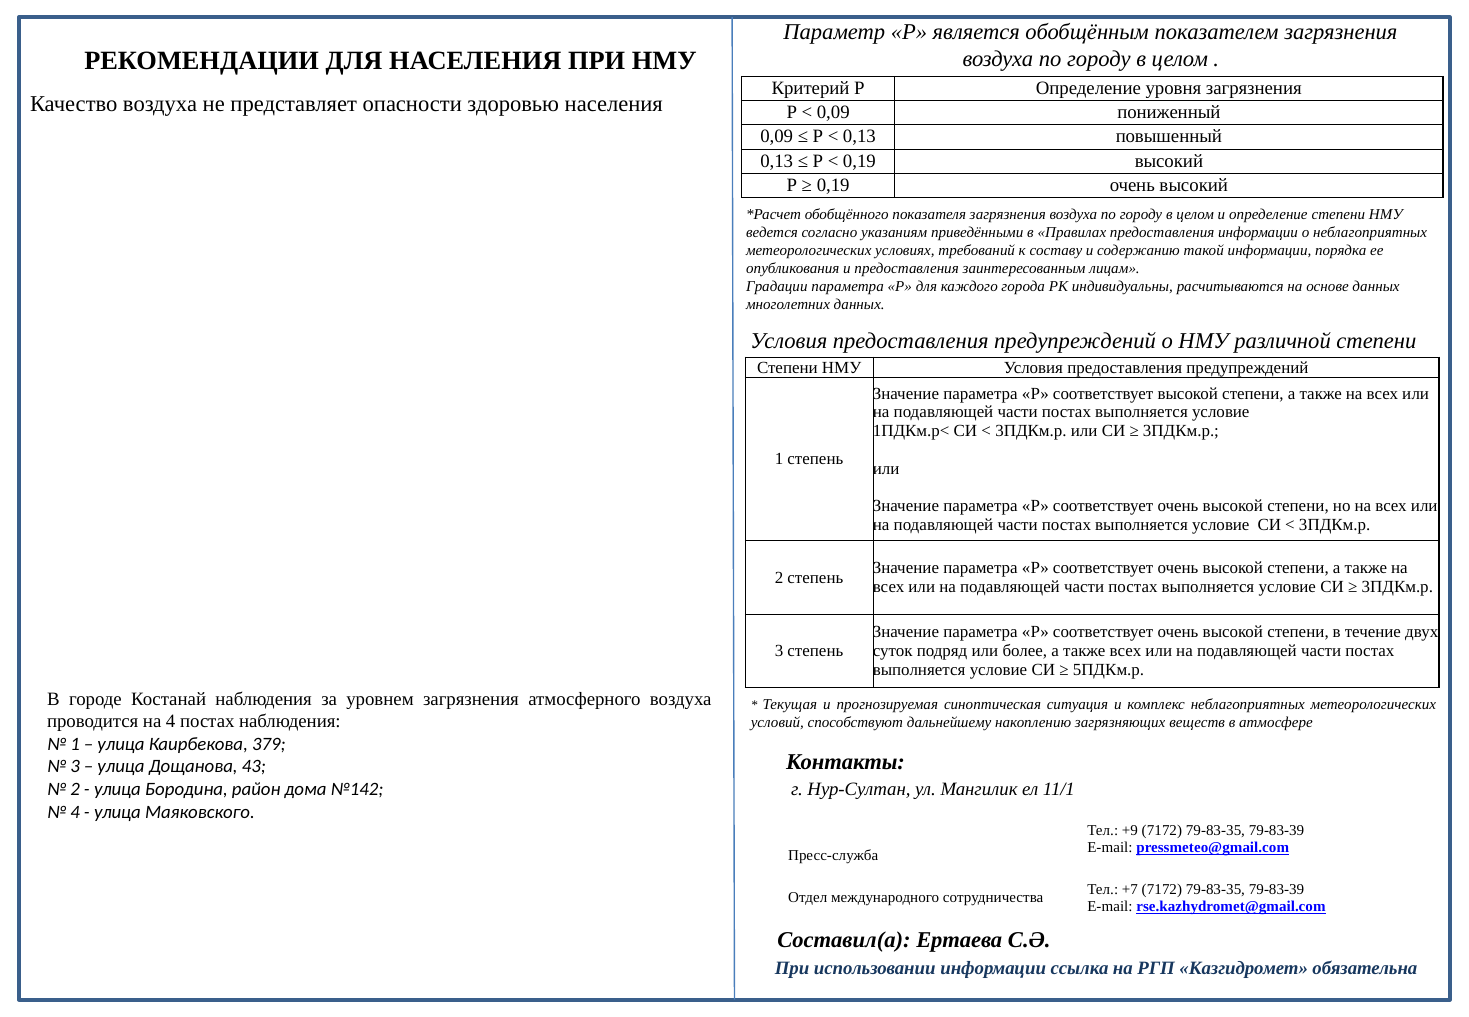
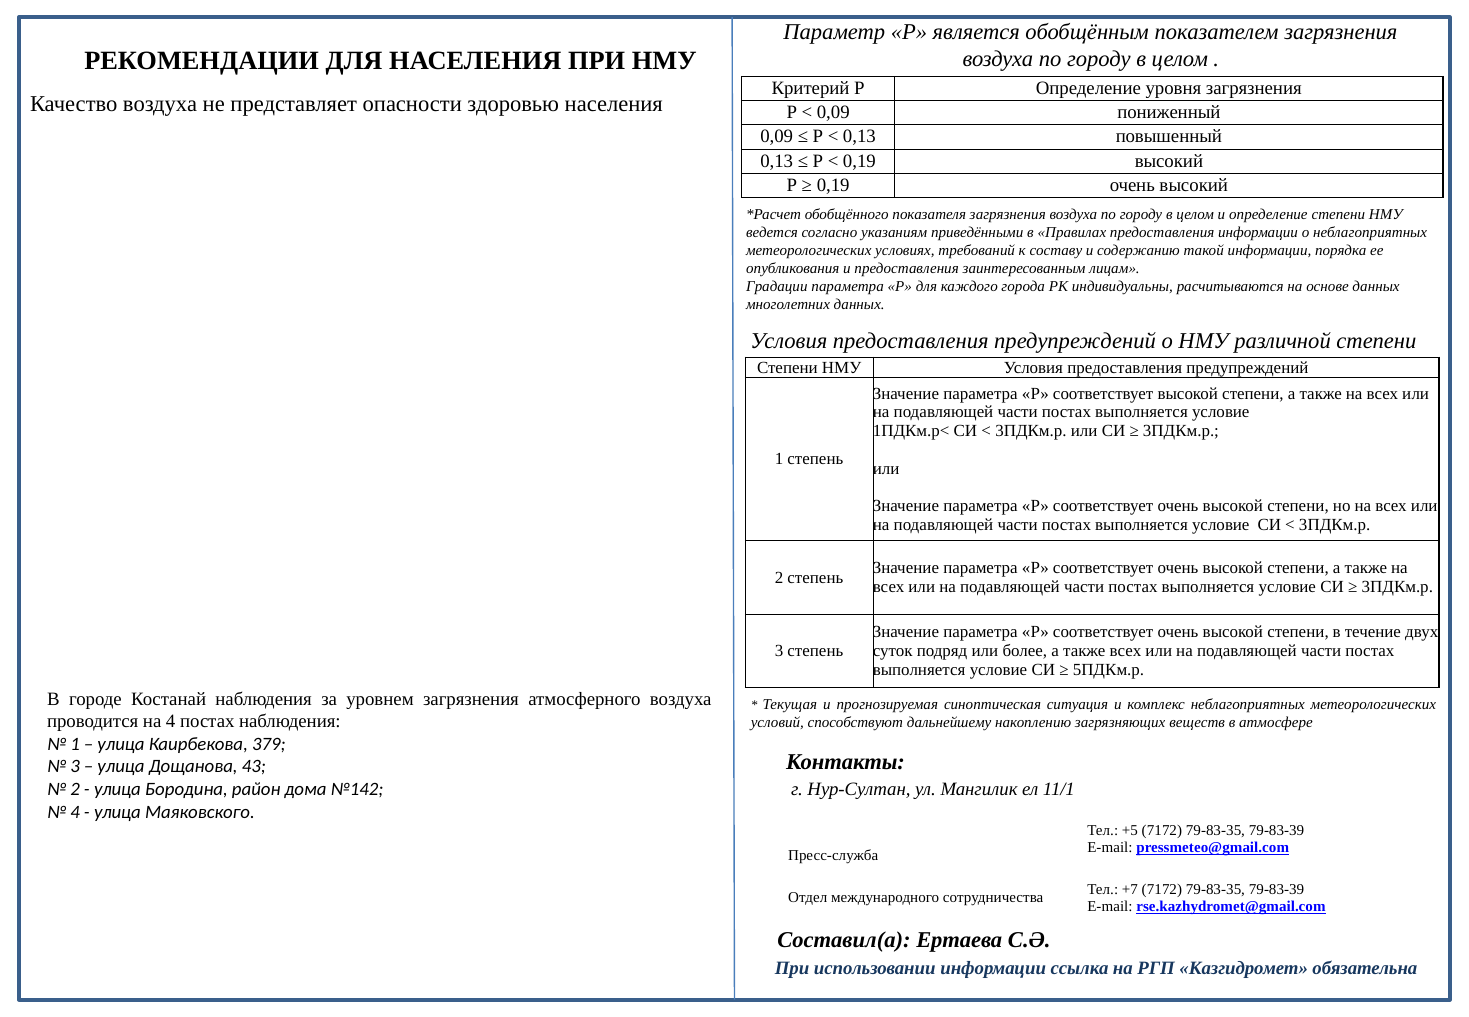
+9: +9 -> +5
